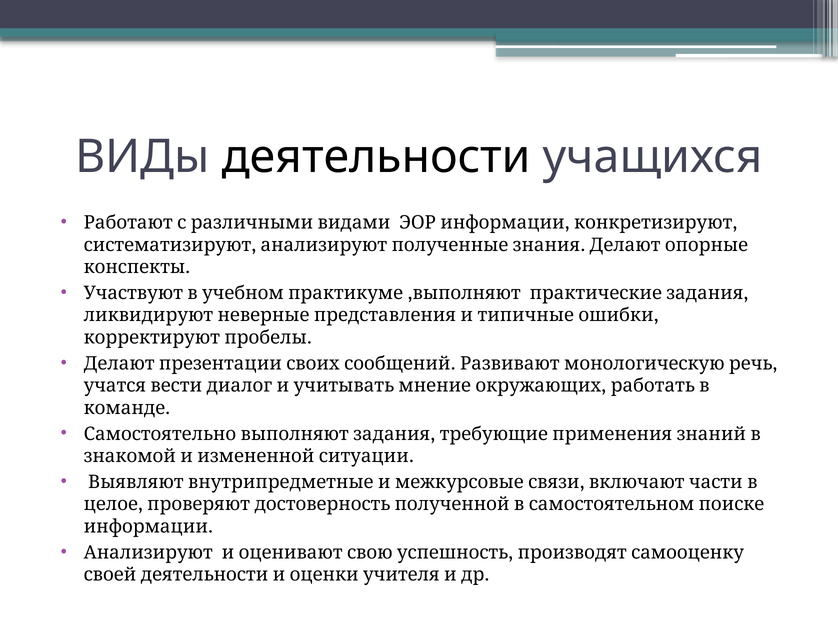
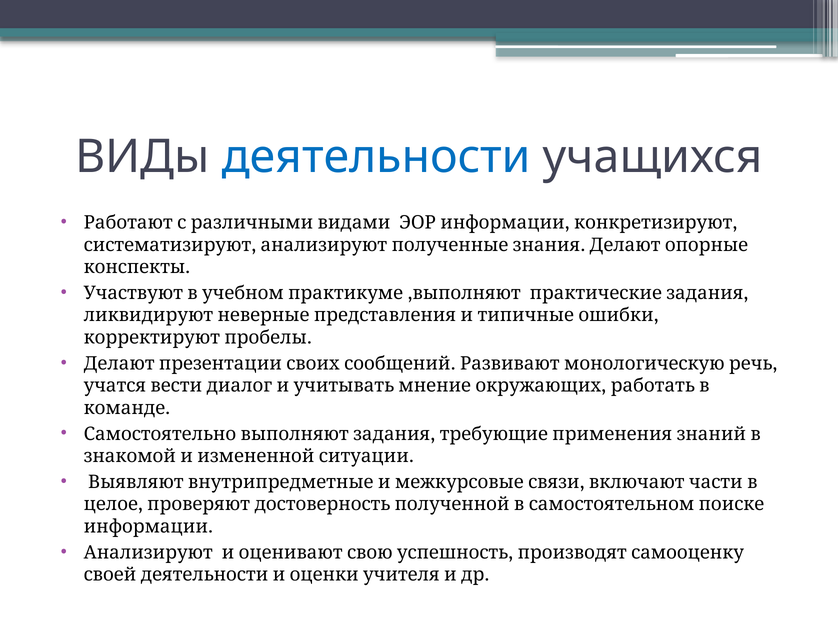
деятельности colour: black -> blue
